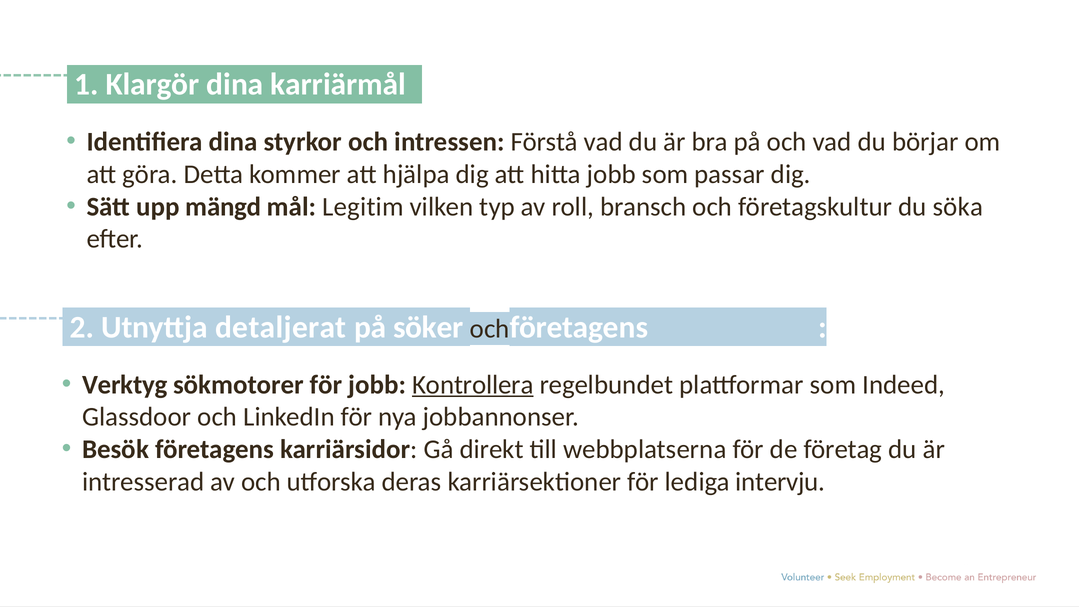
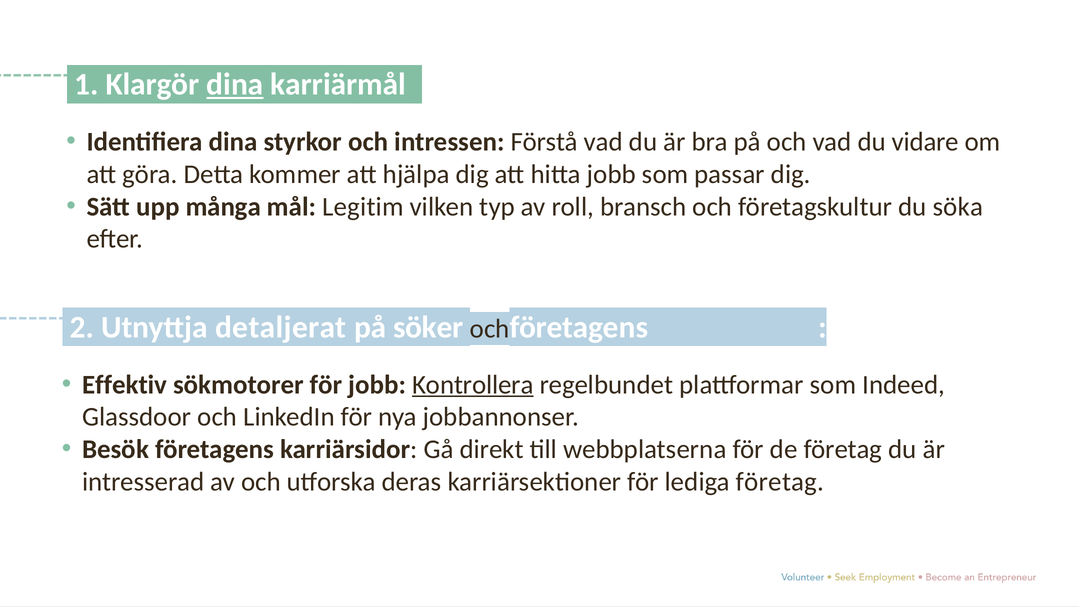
dina at (235, 84) underline: none -> present
börjar: börjar -> vidare
mängd: mängd -> många
Verktyg: Verktyg -> Effektiv
lediga intervju: intervju -> företag
